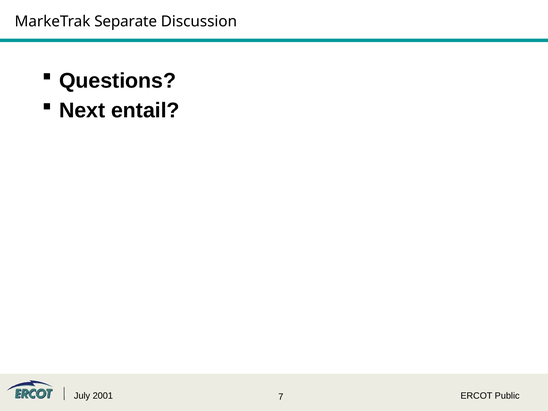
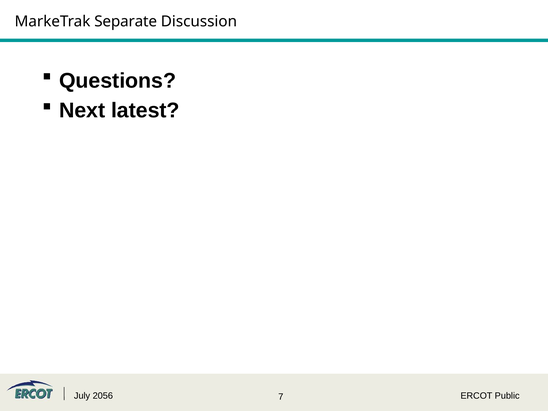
entail: entail -> latest
2001: 2001 -> 2056
